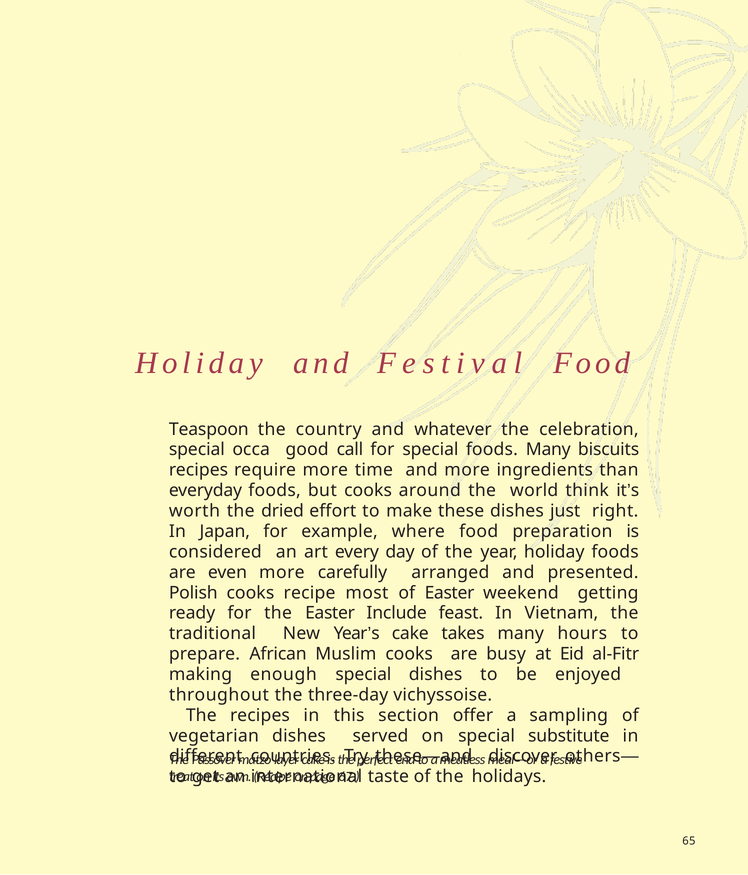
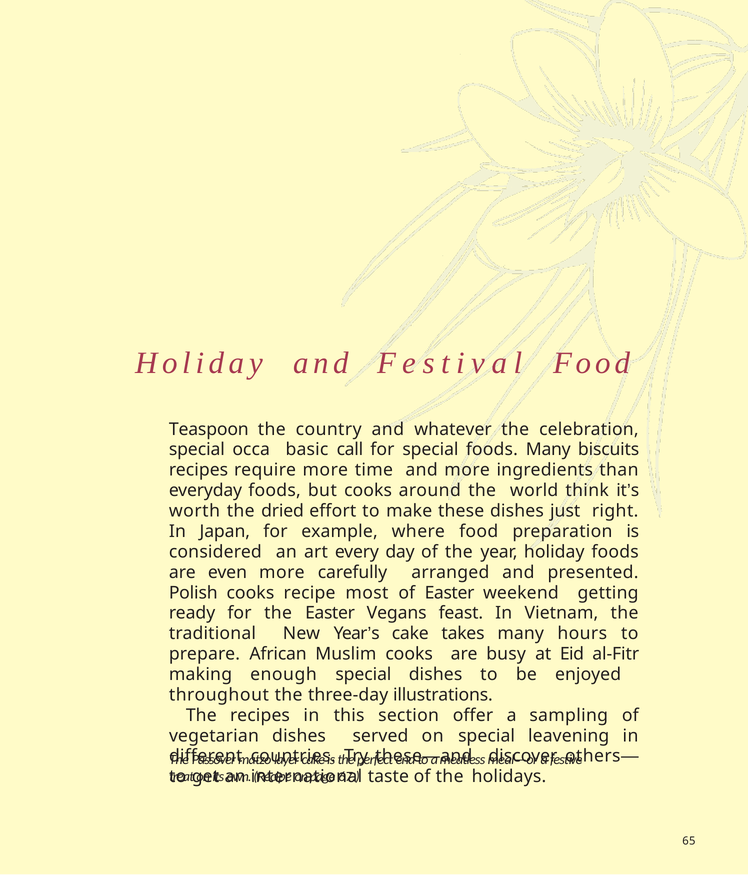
good: good -> basic
Include: Include -> Vegans
vichyssoise: vichyssoise -> illustrations
substitute: substitute -> leavening
